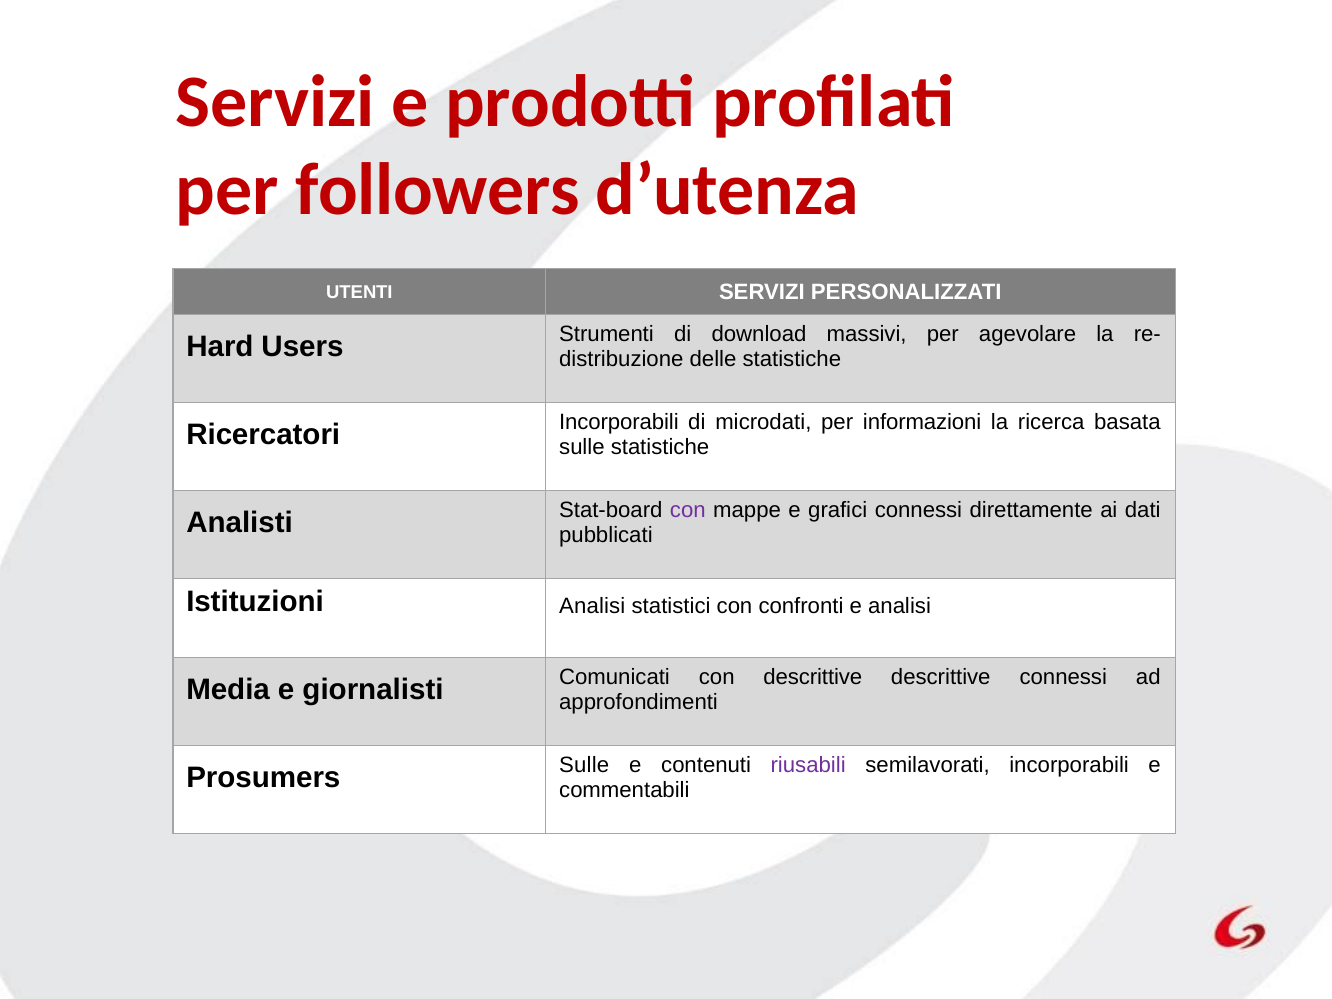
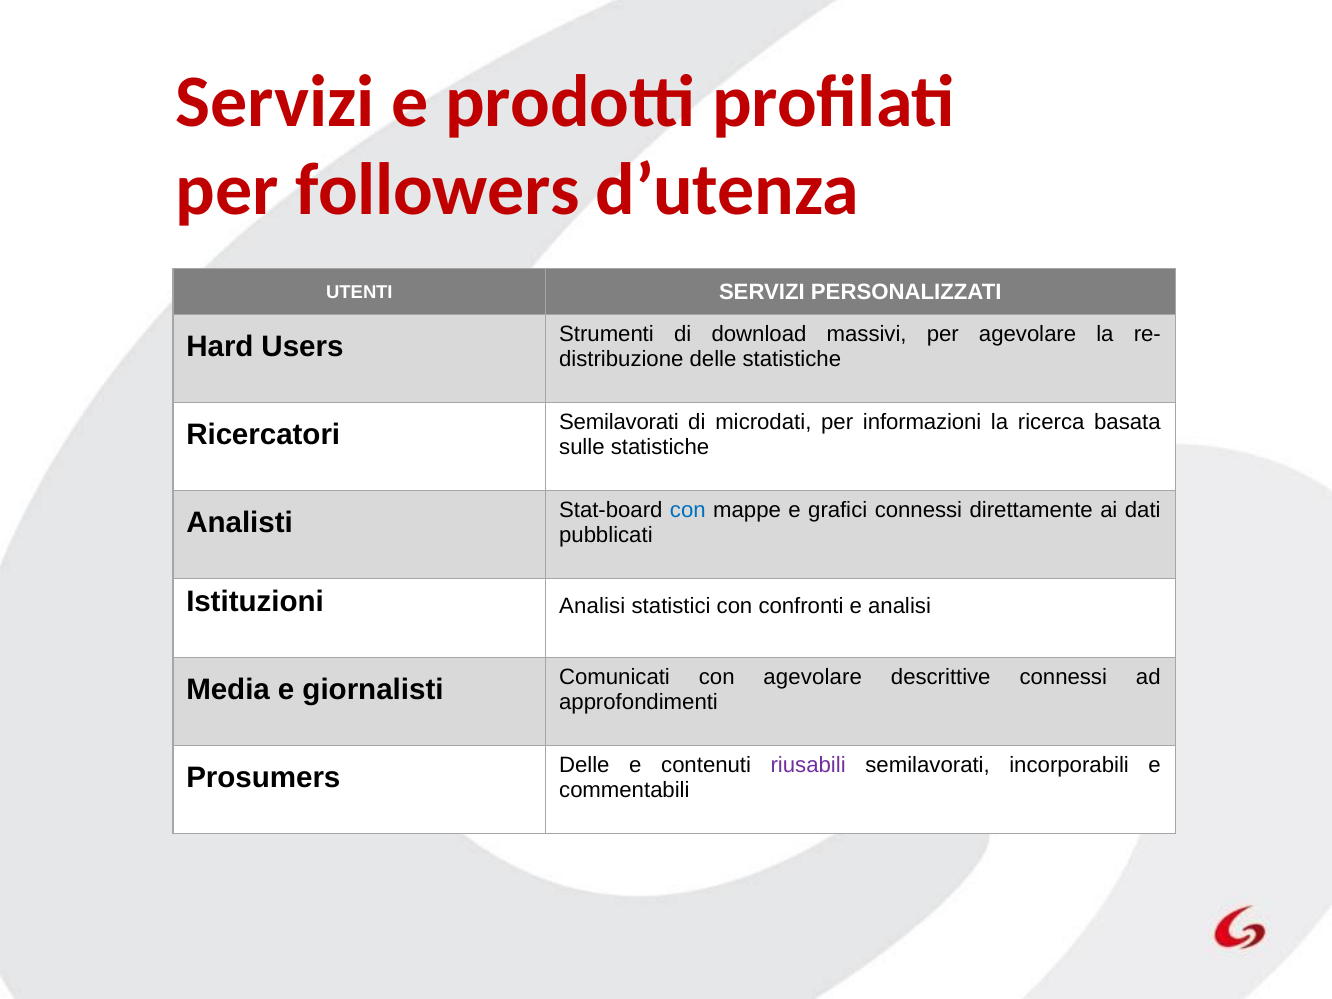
Ricercatori Incorporabili: Incorporabili -> Semilavorati
con at (688, 510) colour: purple -> blue
con descrittive: descrittive -> agevolare
Prosumers Sulle: Sulle -> Delle
